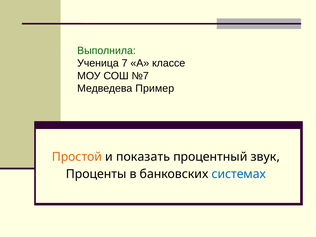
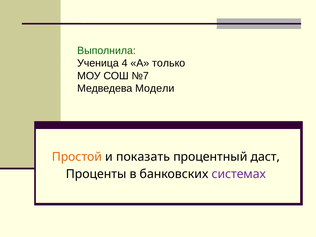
7: 7 -> 4
классе: классе -> только
Пример: Пример -> Модели
звук: звук -> даст
системах colour: blue -> purple
